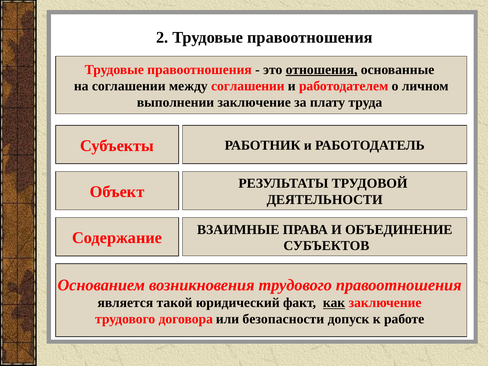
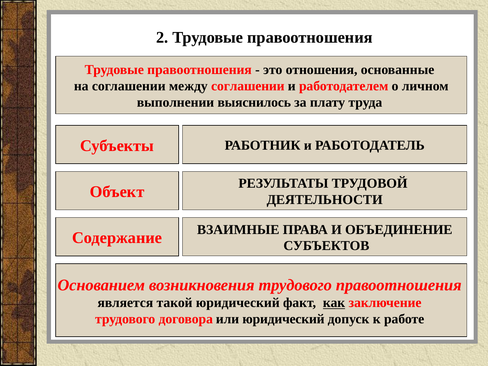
отношения underline: present -> none
выполнении заключение: заключение -> выяснилось
или безопасности: безопасности -> юридический
